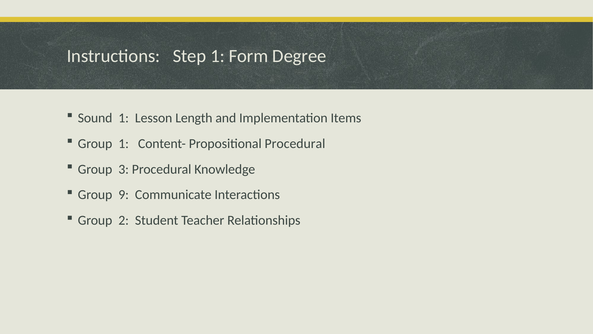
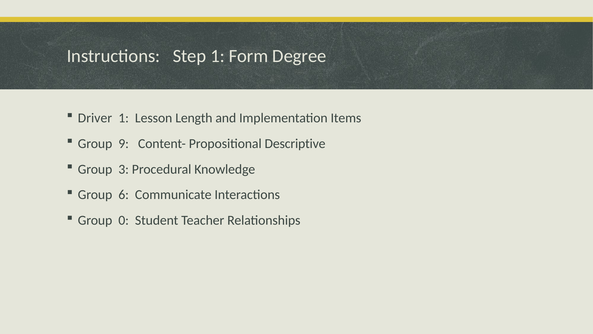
Sound: Sound -> Driver
Group 1: 1 -> 9
Propositional Procedural: Procedural -> Descriptive
9: 9 -> 6
2: 2 -> 0
